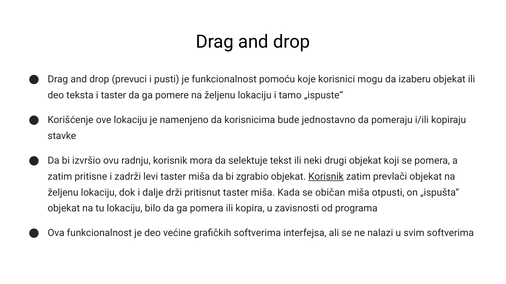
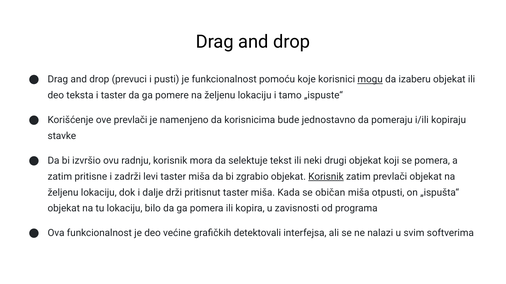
mogu underline: none -> present
ove lokaciju: lokaciju -> prevlači
grafičkih softverima: softverima -> detektovali
